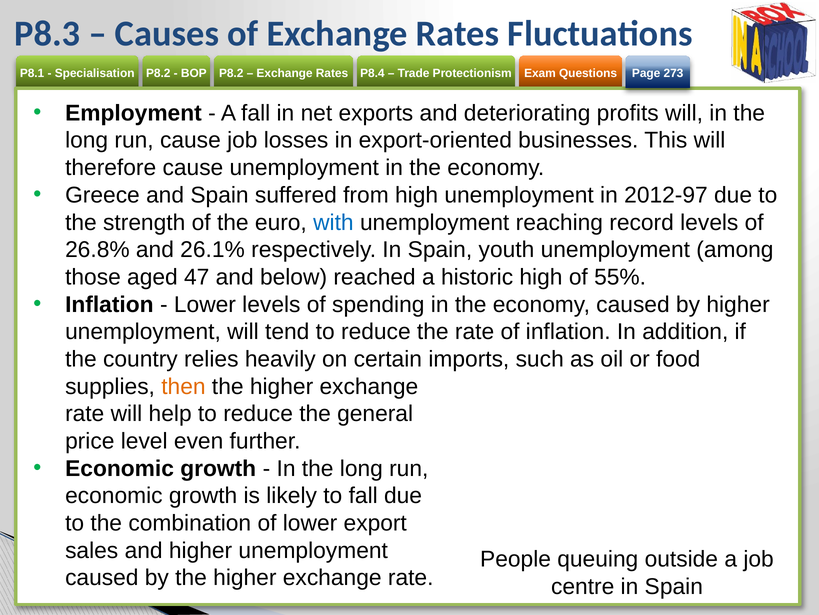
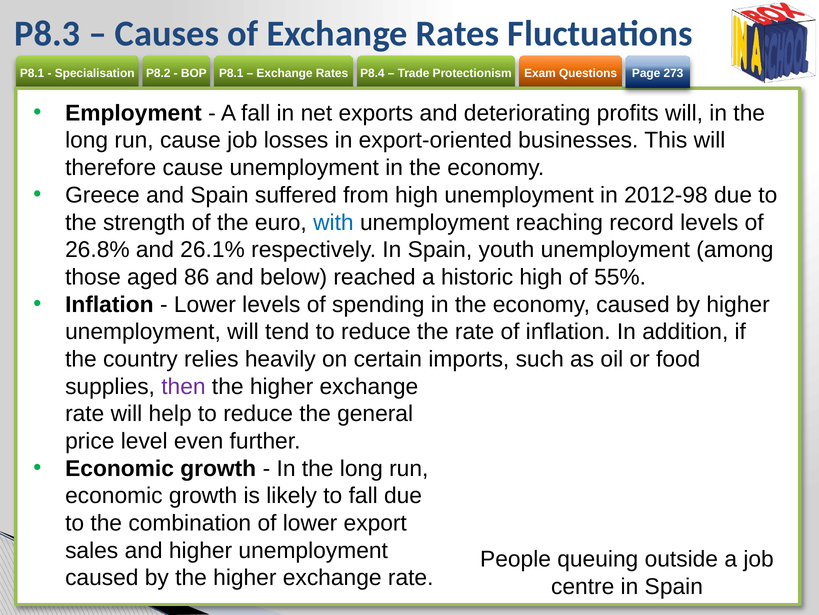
P8.2 at (231, 73): P8.2 -> P8.1
2012-97: 2012-97 -> 2012-98
47: 47 -> 86
then colour: orange -> purple
